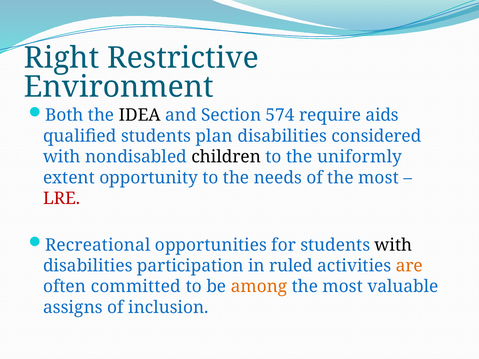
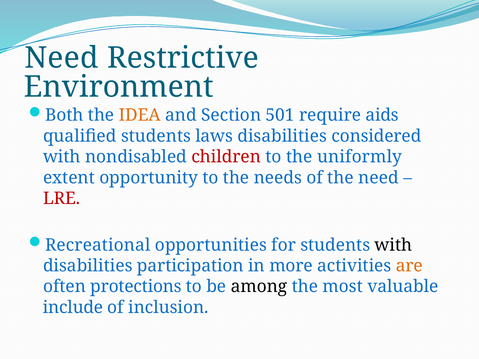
Right at (62, 58): Right -> Need
IDEA colour: black -> orange
574: 574 -> 501
plan: plan -> laws
children colour: black -> red
of the most: most -> need
ruled: ruled -> more
committed: committed -> protections
among colour: orange -> black
assigns: assigns -> include
